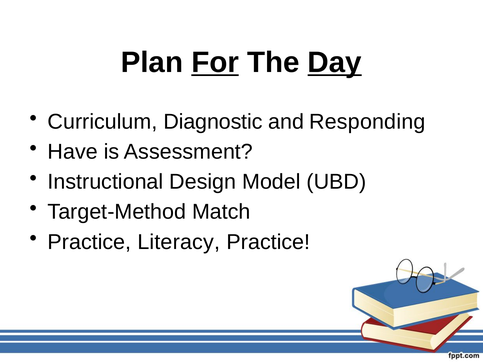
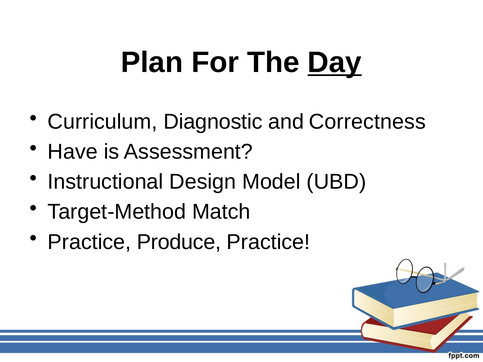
For underline: present -> none
Responding: Responding -> Correctness
Literacy: Literacy -> Produce
